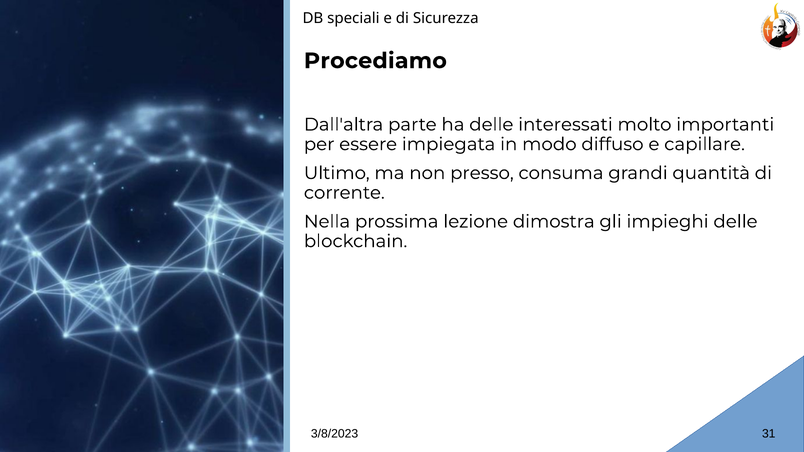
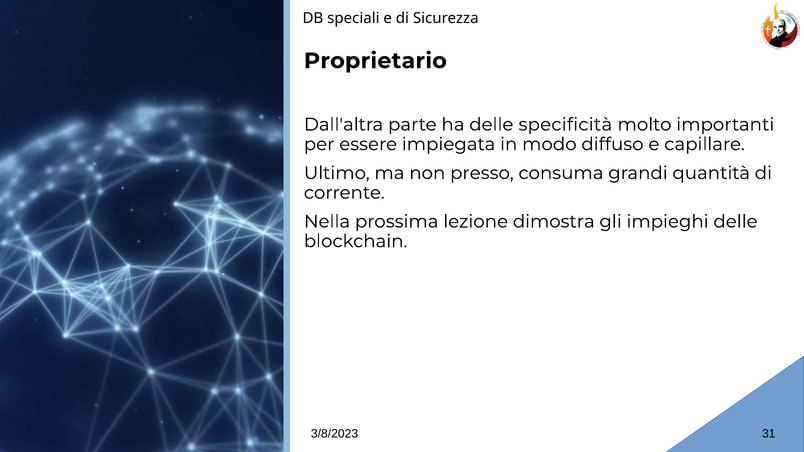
Procediamo: Procediamo -> Proprietario
interessati: interessati -> specificità
